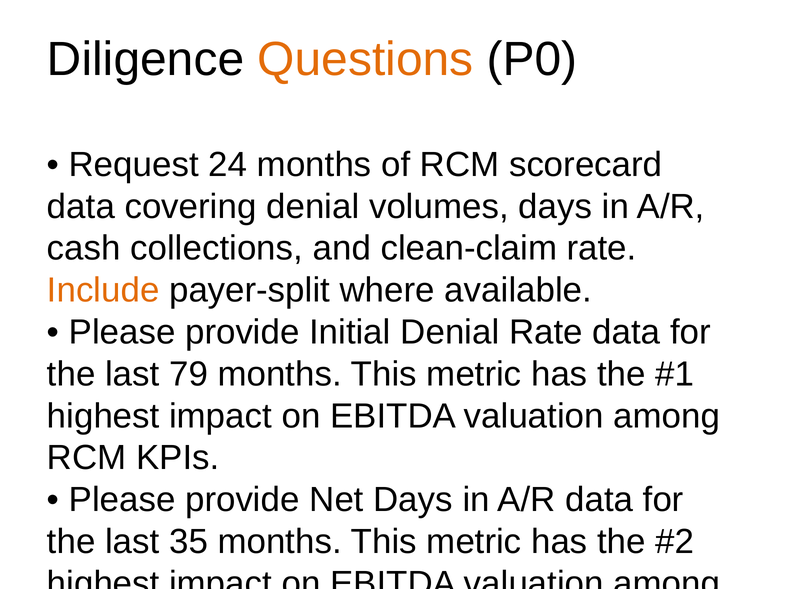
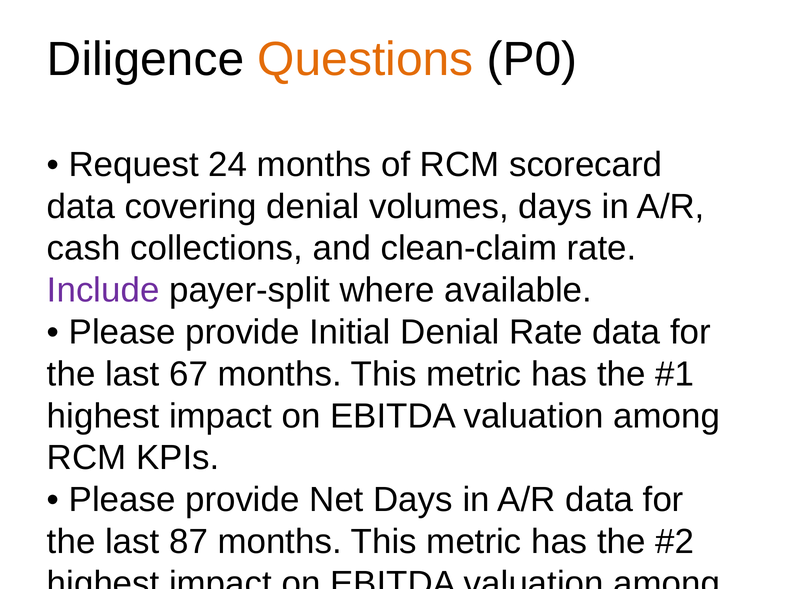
Include colour: orange -> purple
79: 79 -> 67
35: 35 -> 87
